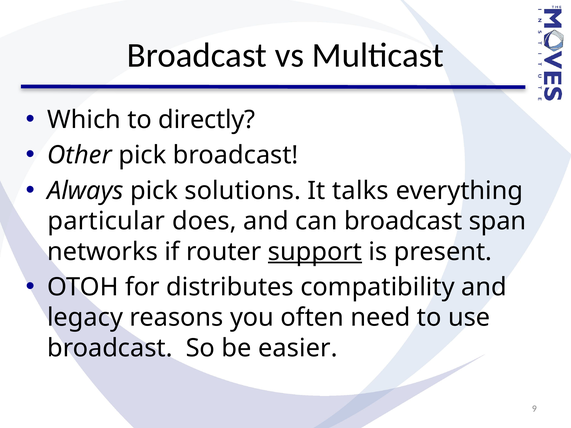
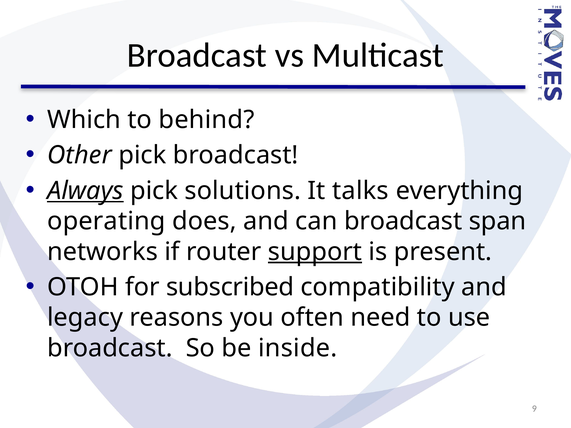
directly: directly -> behind
Always underline: none -> present
particular: particular -> operating
distributes: distributes -> subscribed
easier: easier -> inside
